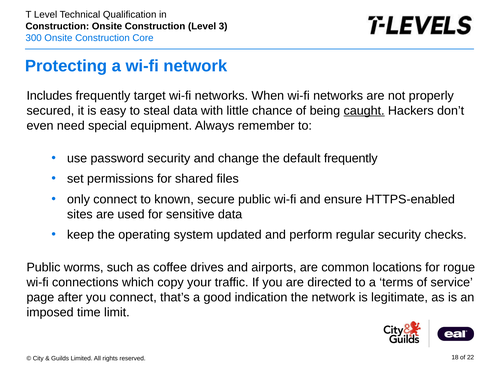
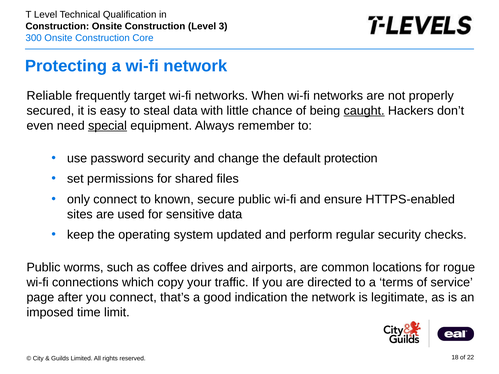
Includes: Includes -> Reliable
special underline: none -> present
default frequently: frequently -> protection
